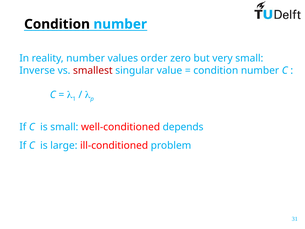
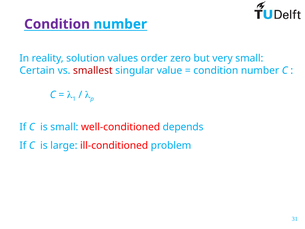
Condition at (57, 24) colour: black -> purple
reality number: number -> solution
Inverse: Inverse -> Certain
